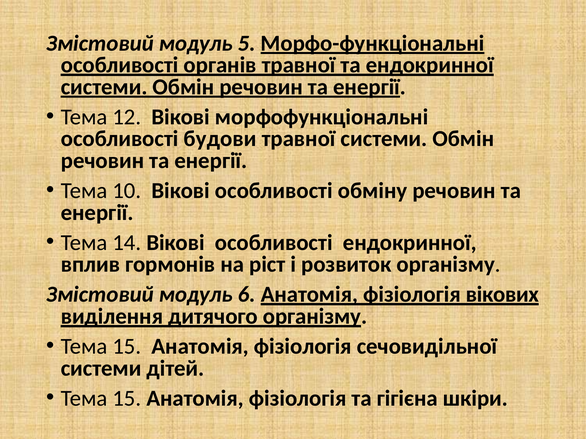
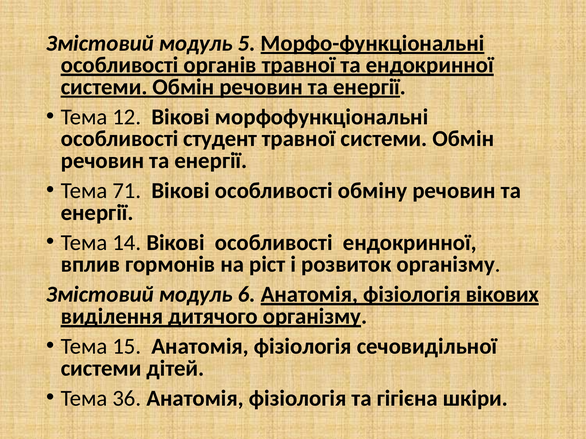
будови: будови -> студент
10: 10 -> 71
15 at (127, 399): 15 -> 36
